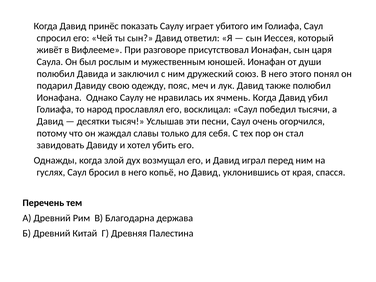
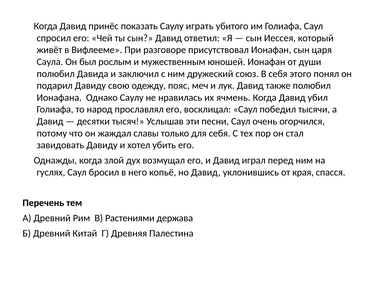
играет: играет -> играть
союз В него: него -> себя
Благодарна: Благодарна -> Растениями
